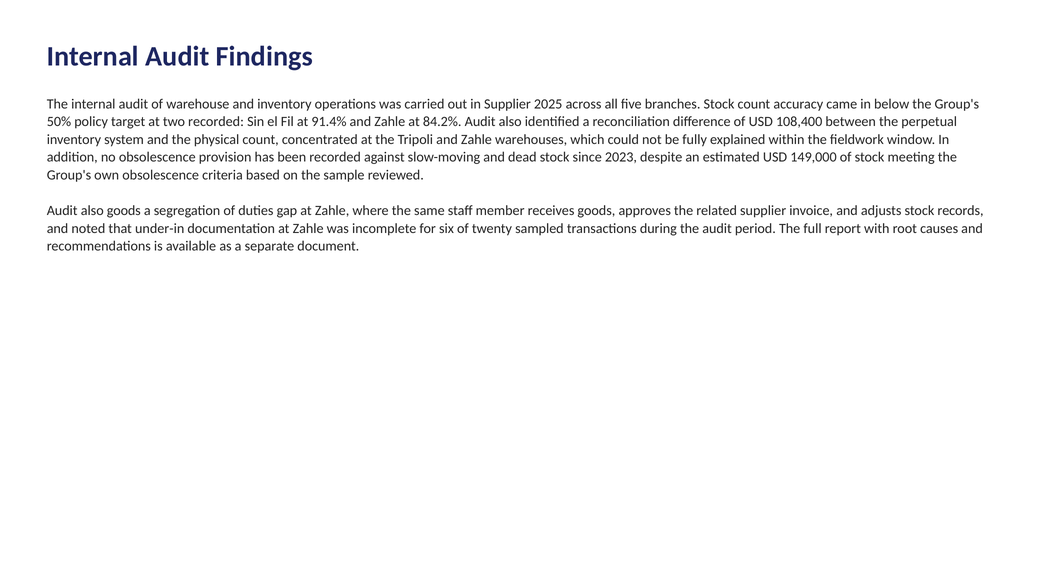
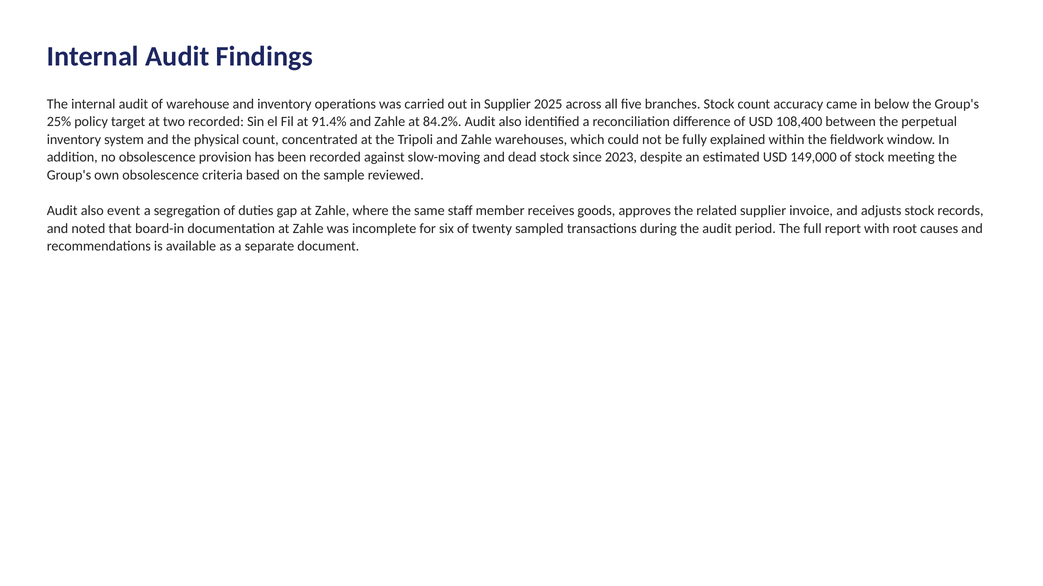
50%: 50% -> 25%
also goods: goods -> event
under-in: under-in -> board-in
